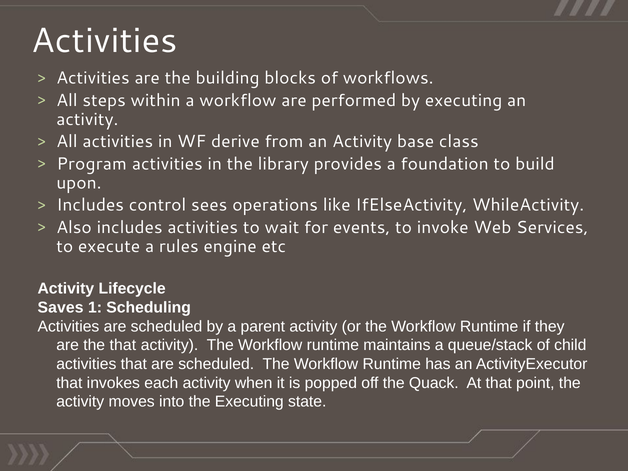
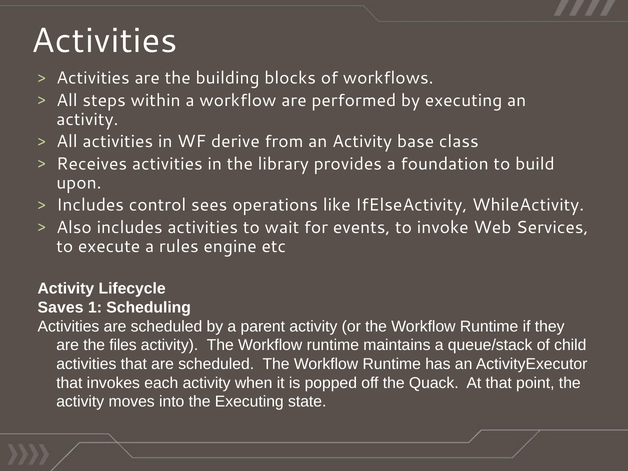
Program: Program -> Receives
the that: that -> files
